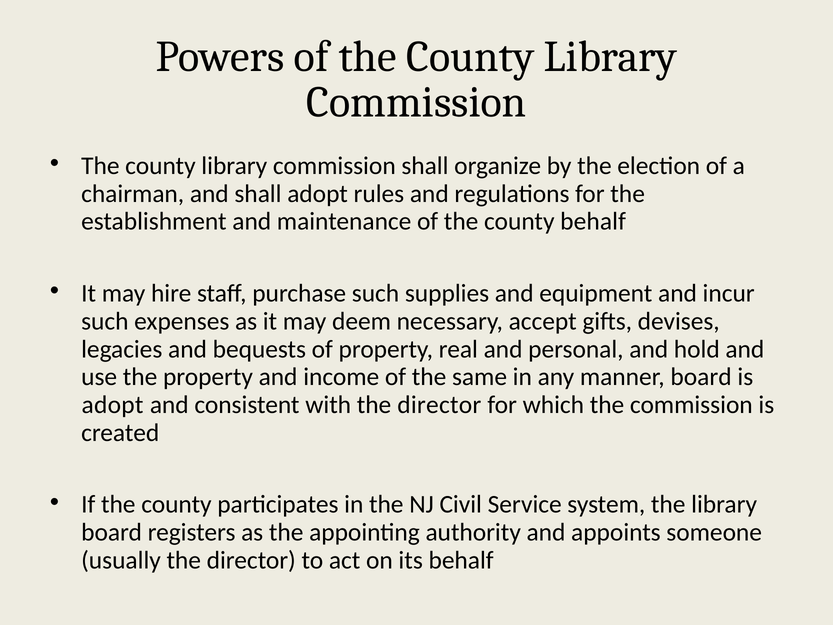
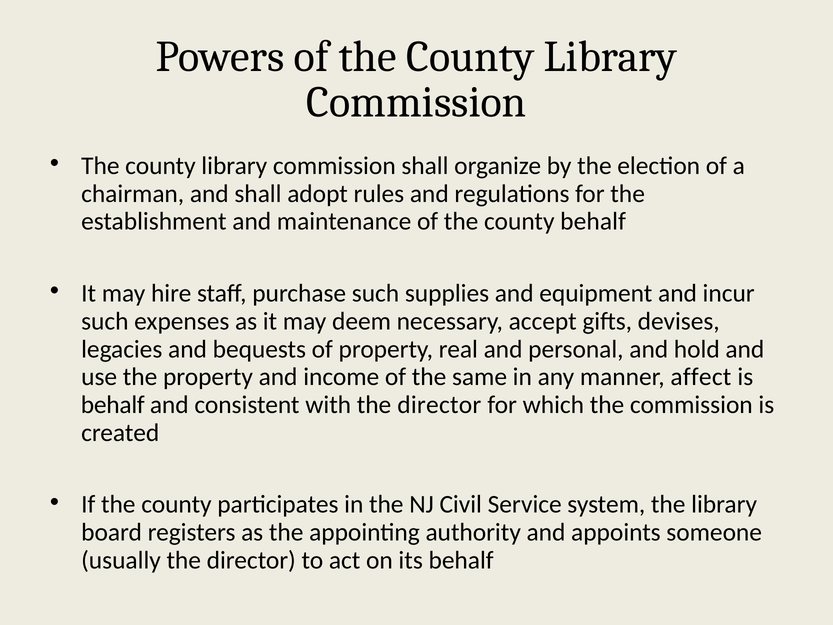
manner board: board -> affect
adopt at (113, 405): adopt -> behalf
